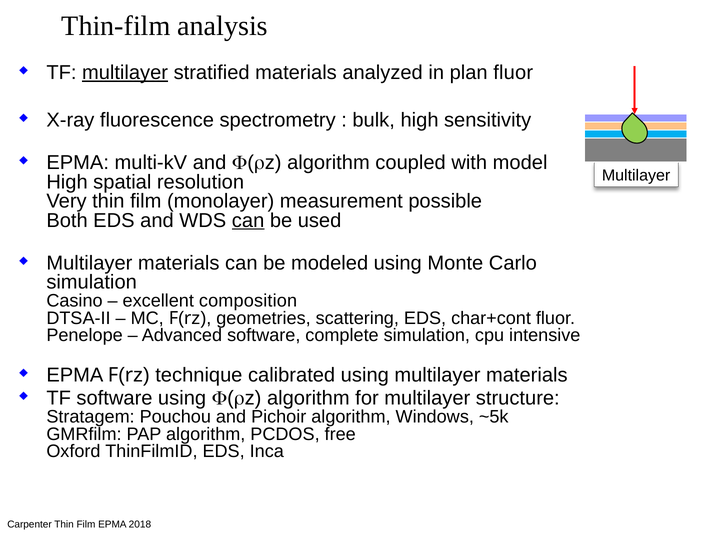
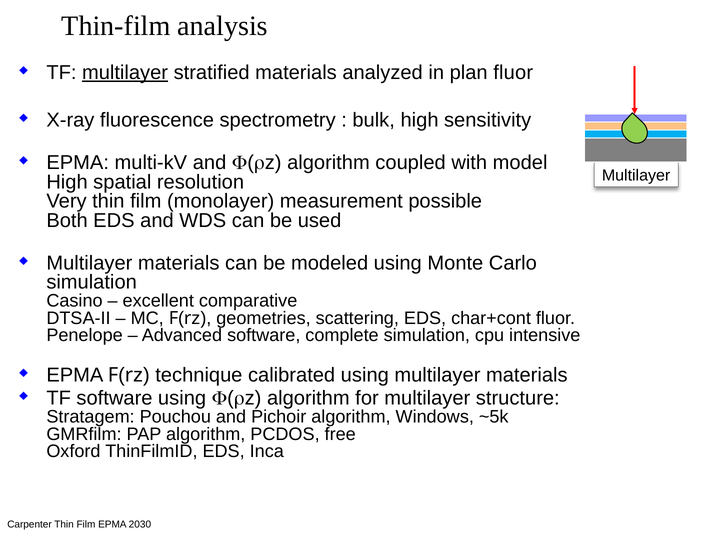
can at (248, 221) underline: present -> none
composition: composition -> comparative
2018: 2018 -> 2030
